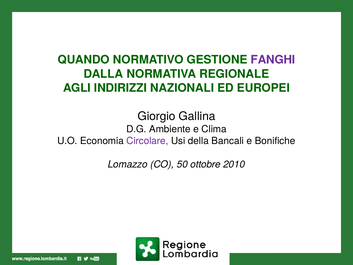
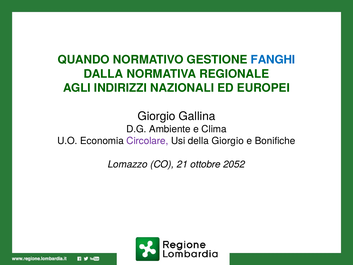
FANGHI colour: purple -> blue
della Bancali: Bancali -> Giorgio
50: 50 -> 21
2010: 2010 -> 2052
